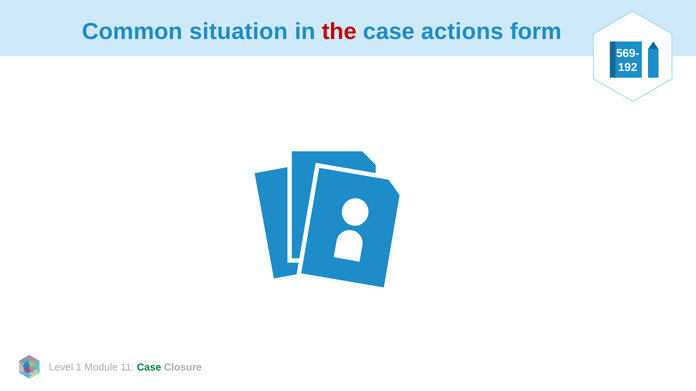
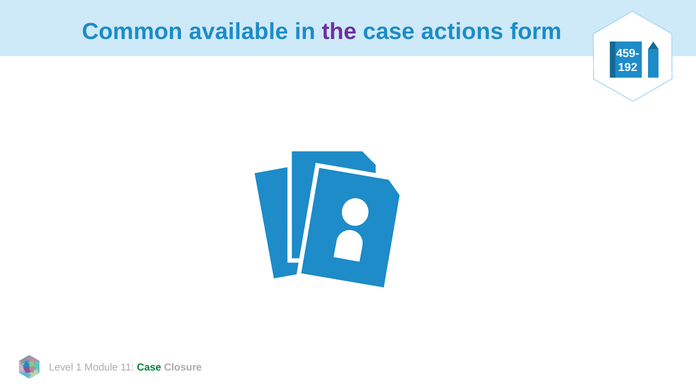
situation: situation -> available
the colour: red -> purple
569-: 569- -> 459-
